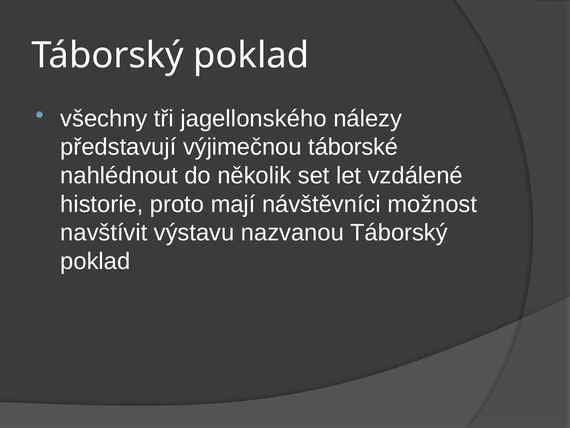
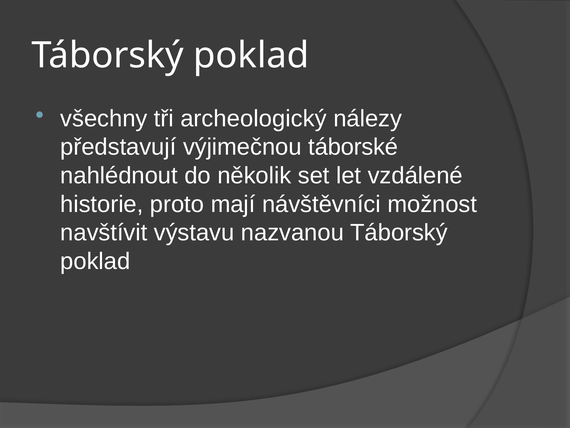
jagellonského: jagellonského -> archeologický
